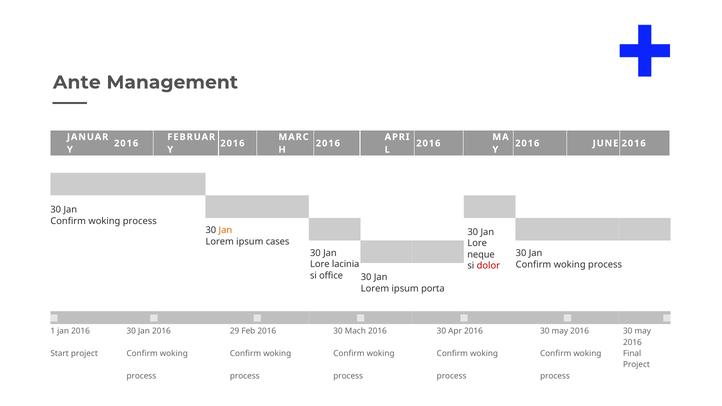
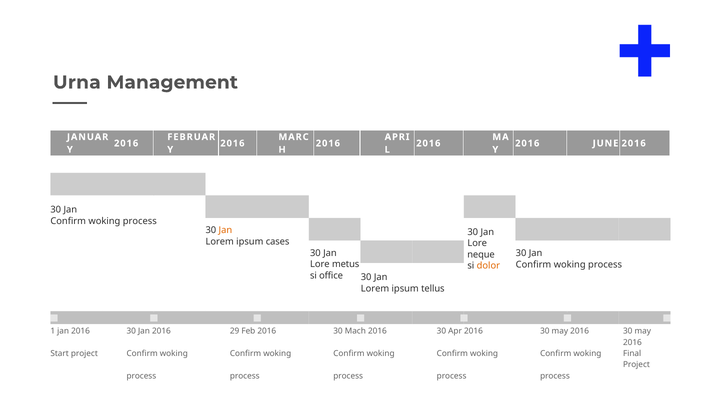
Ante: Ante -> Urna
lacinia: lacinia -> metus
dolor colour: red -> orange
porta: porta -> tellus
